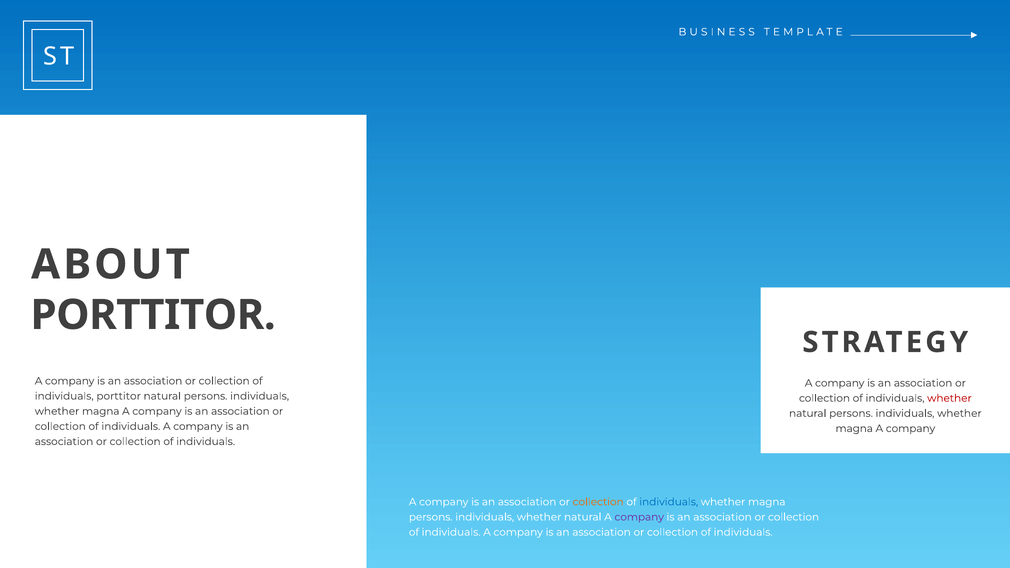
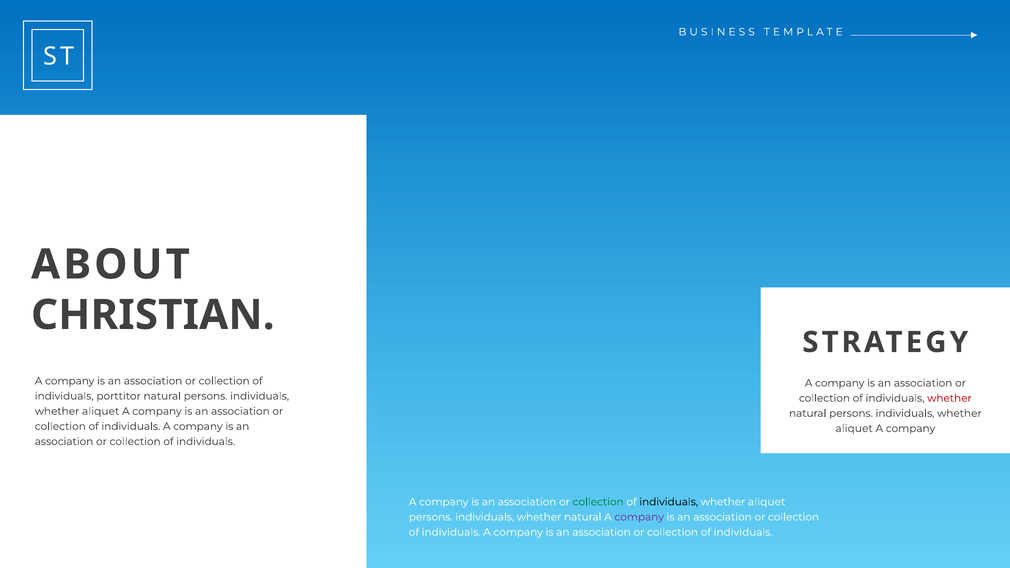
PORTTITOR at (153, 315): PORTTITOR -> CHRISTIAN
magna at (101, 411): magna -> aliquet
magna at (854, 429): magna -> aliquet
collection at (598, 502) colour: orange -> green
individuals at (669, 502) colour: blue -> black
magna at (767, 502): magna -> aliquet
